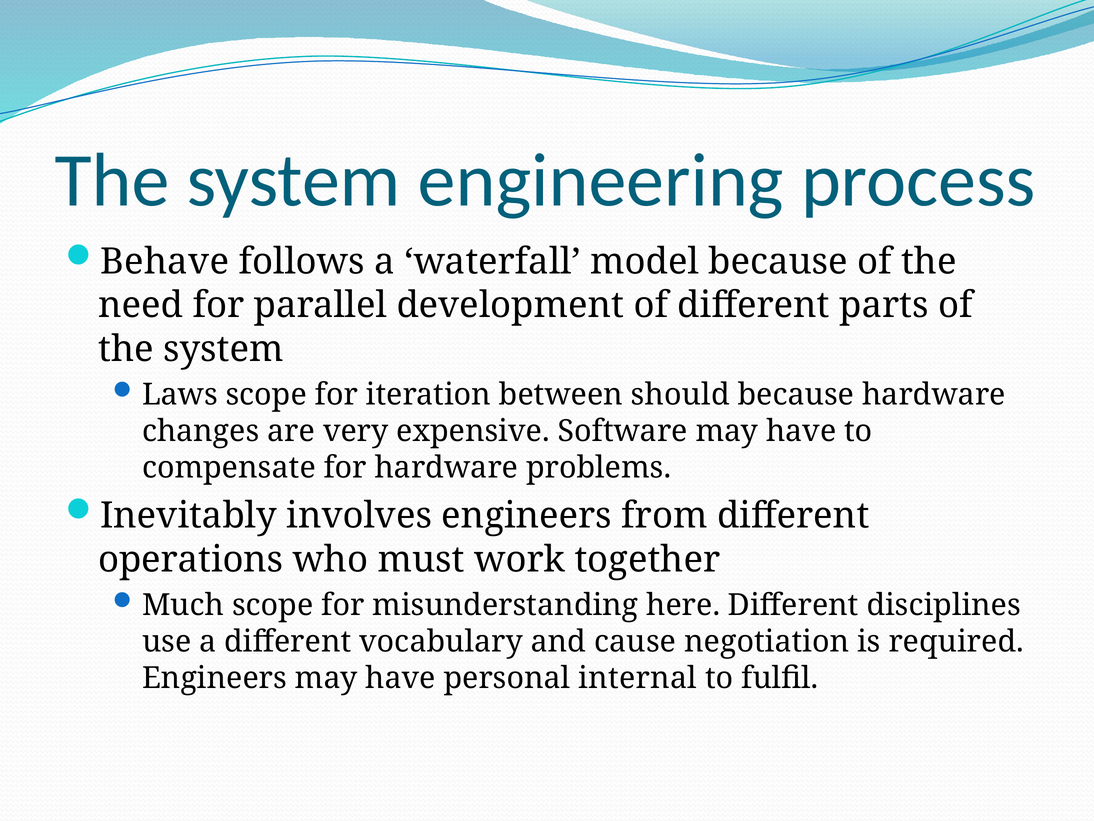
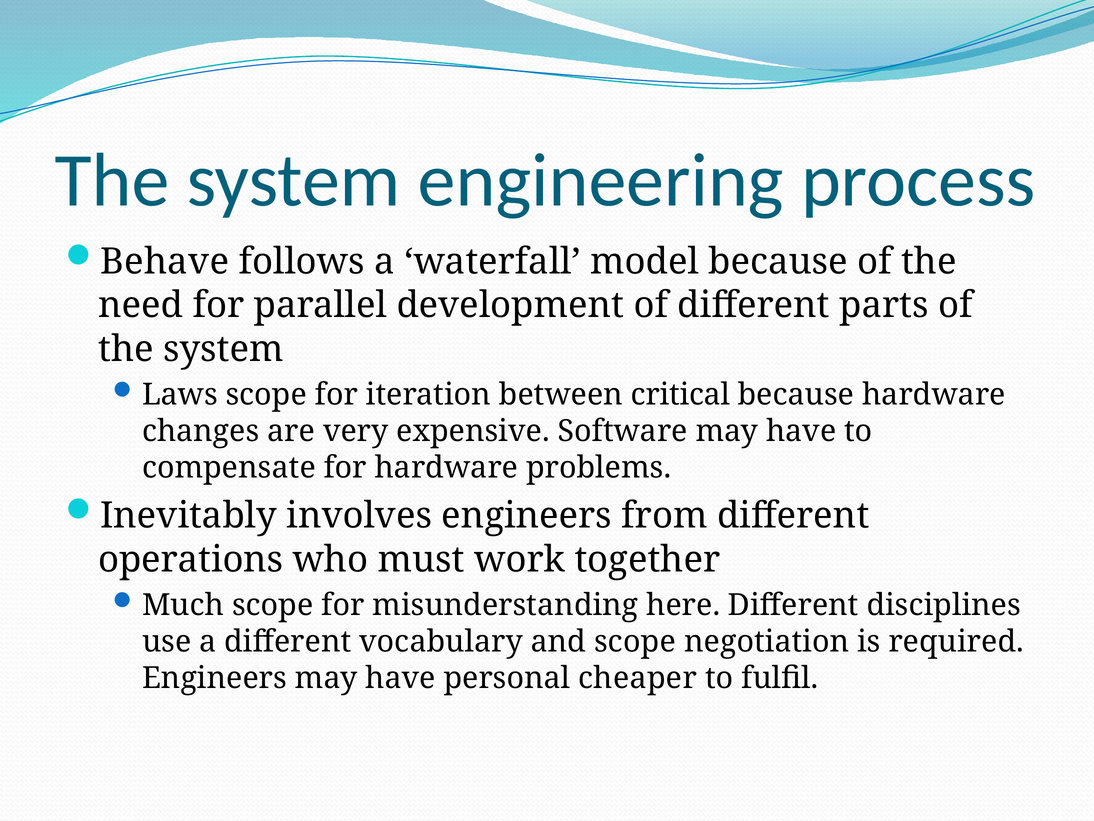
should: should -> critical
and cause: cause -> scope
internal: internal -> cheaper
